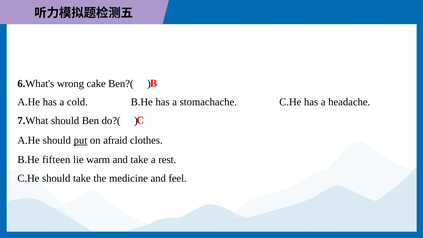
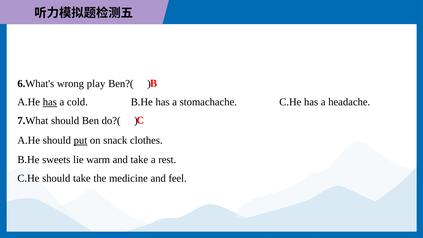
cake: cake -> play
has at (50, 102) underline: none -> present
afraid: afraid -> snack
fifteen: fifteen -> sweets
